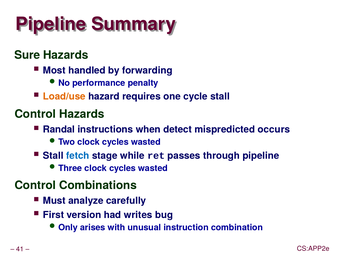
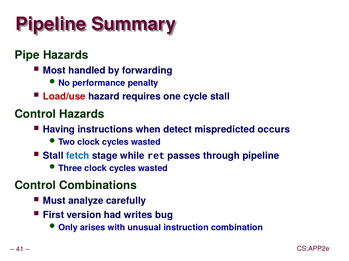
Sure: Sure -> Pipe
Load/use colour: orange -> red
Randal: Randal -> Having
